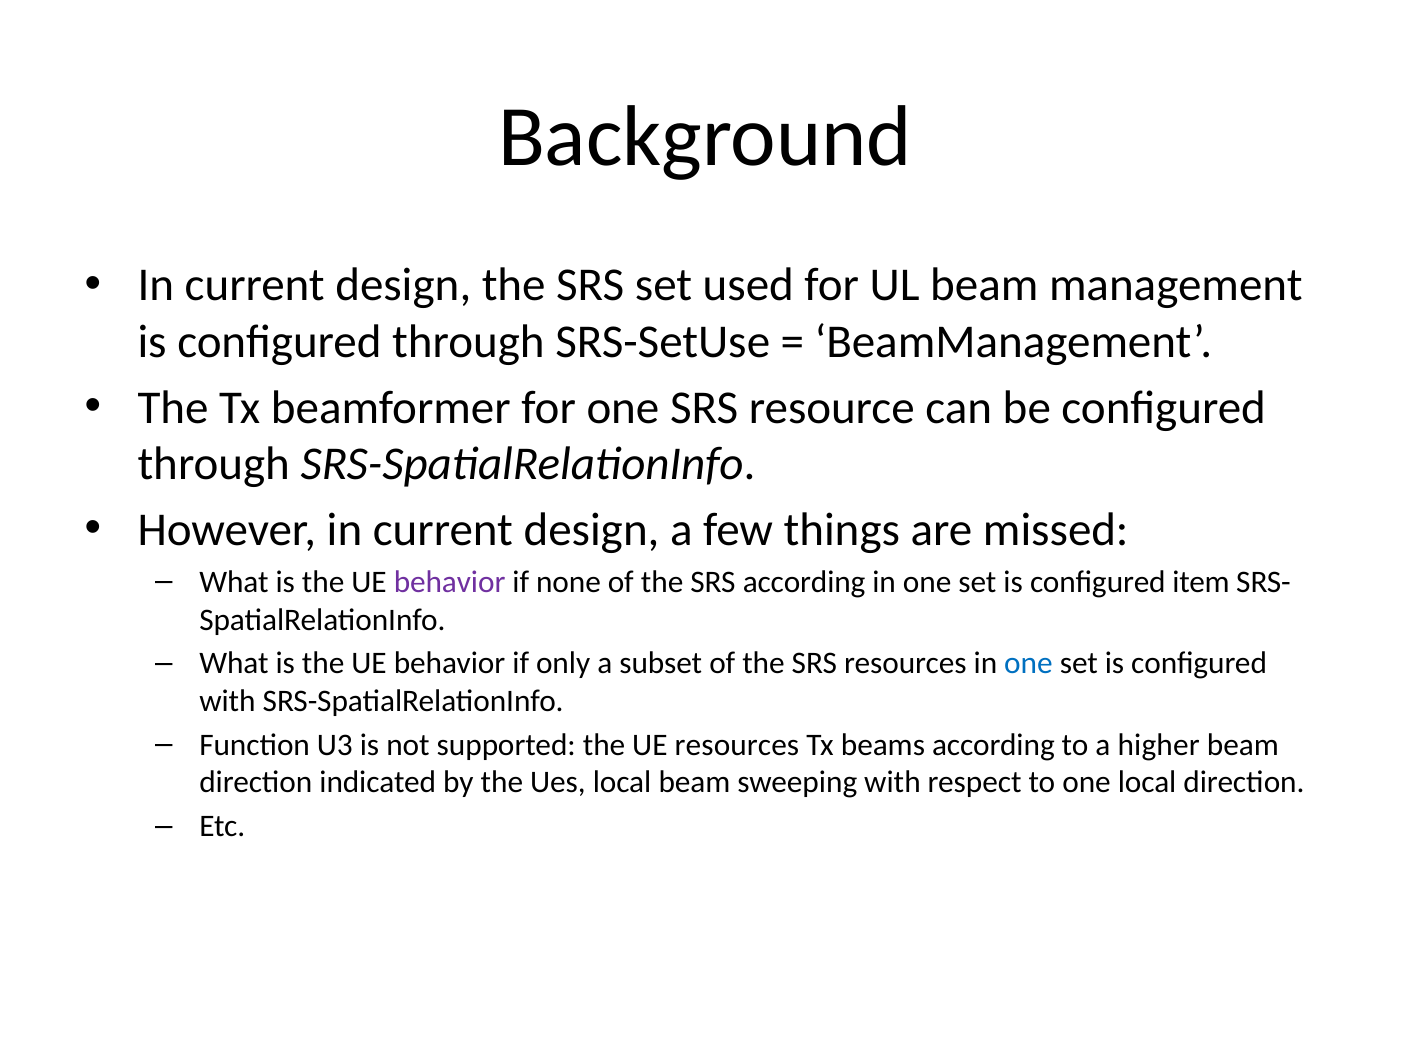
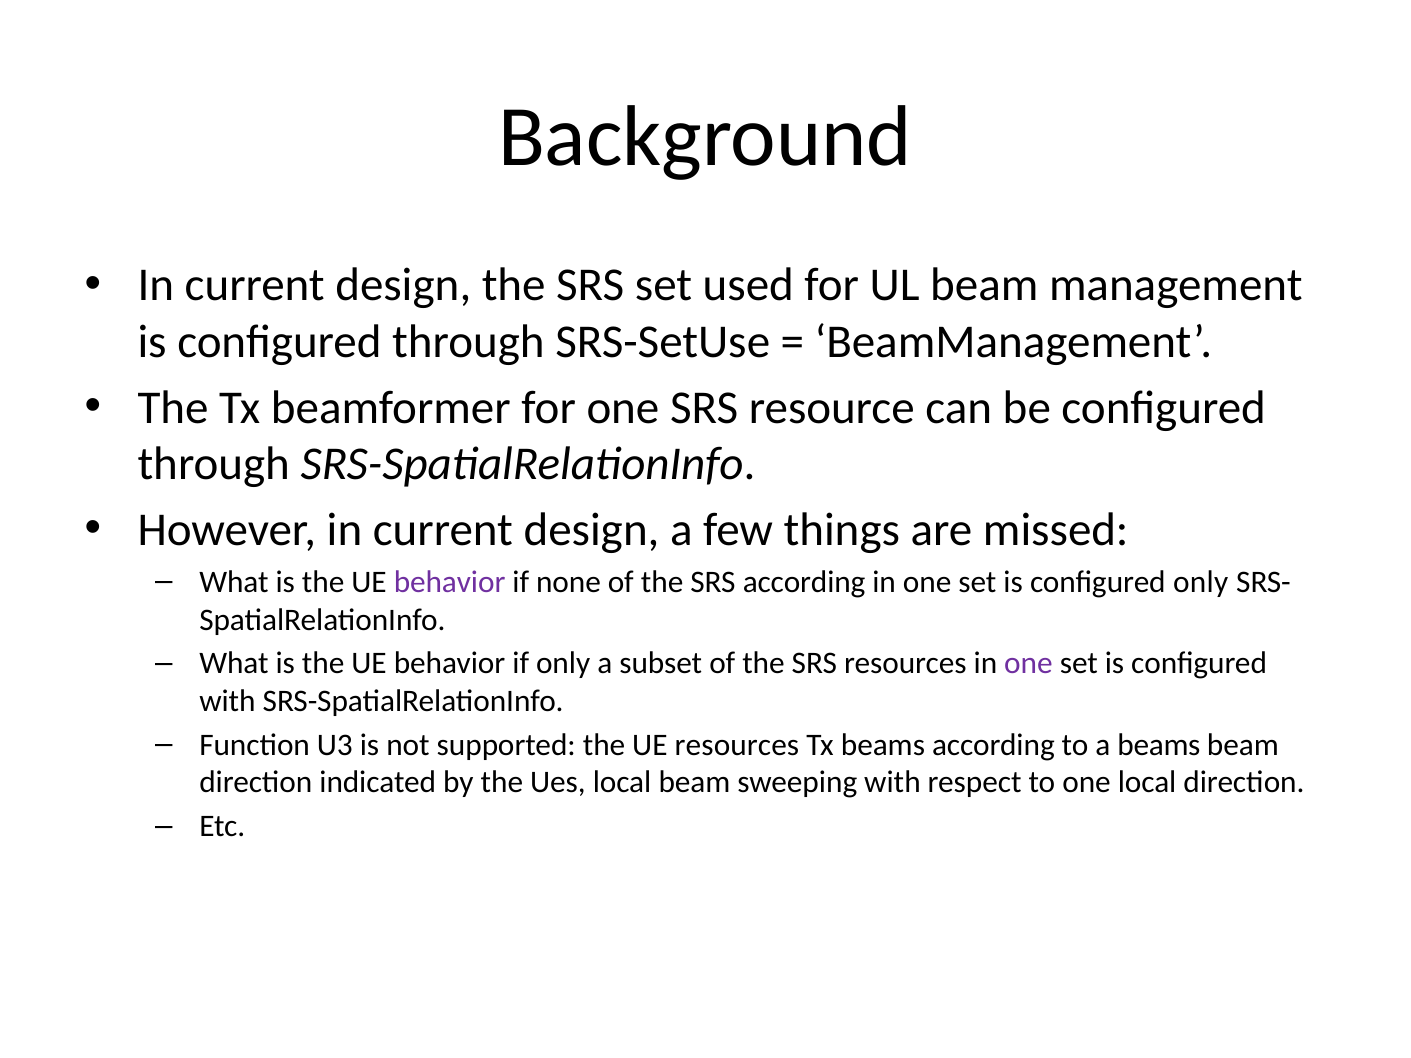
configured item: item -> only
one at (1028, 664) colour: blue -> purple
a higher: higher -> beams
